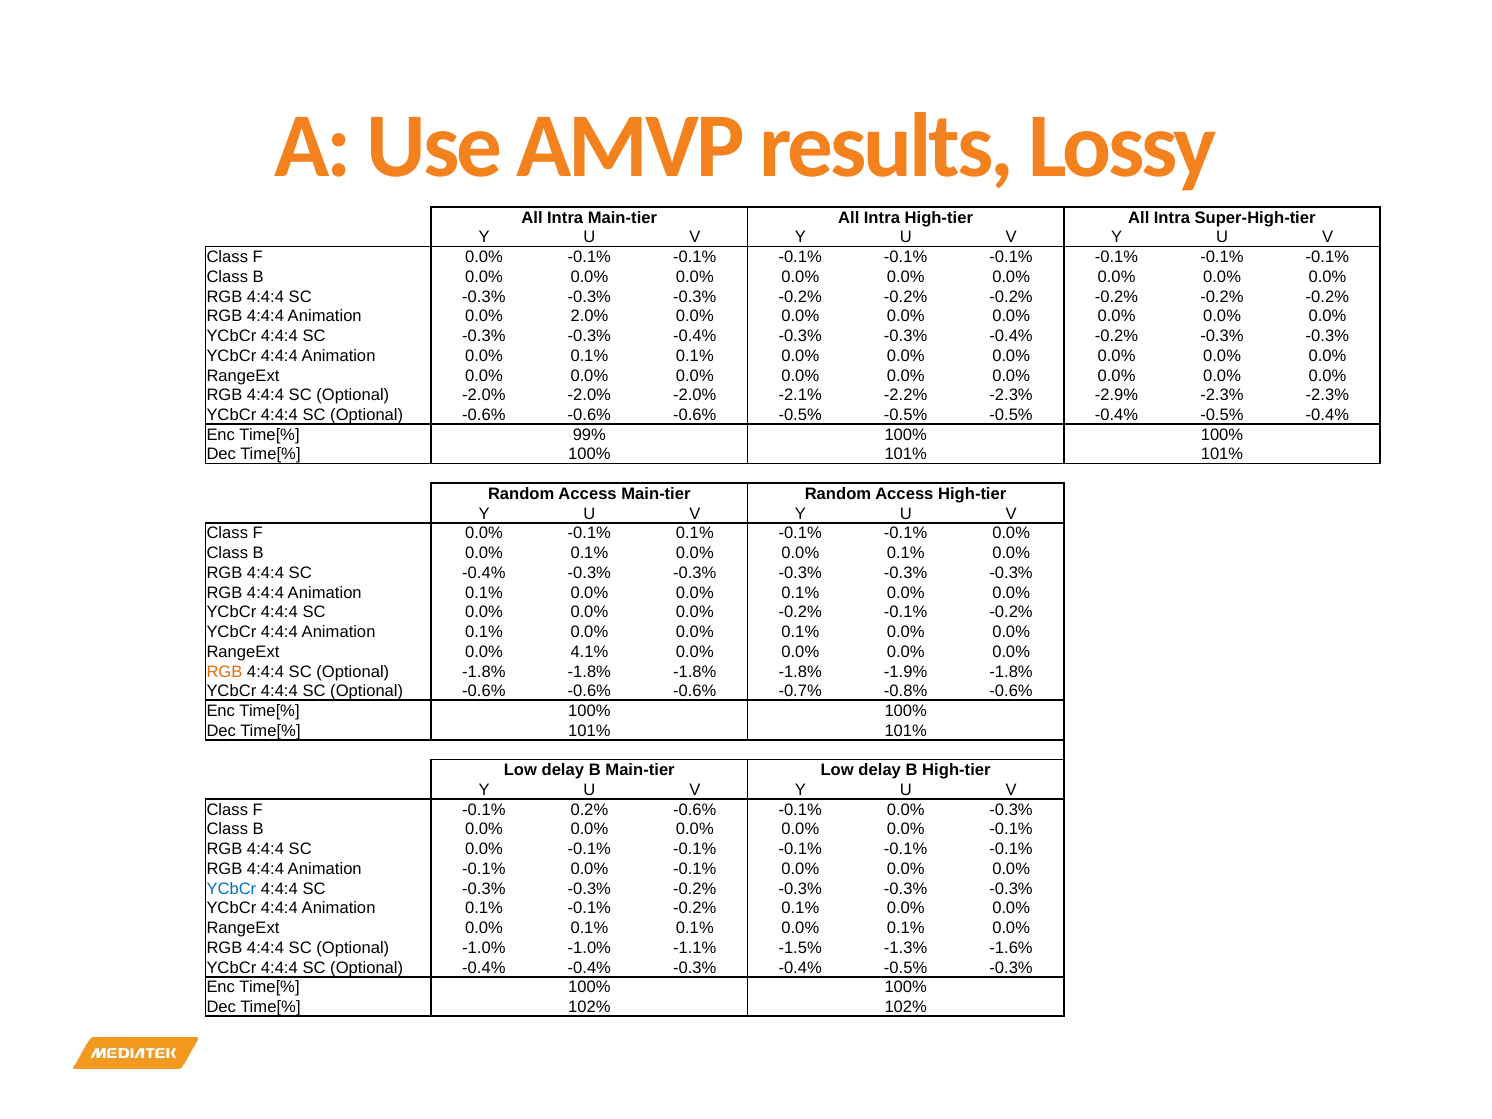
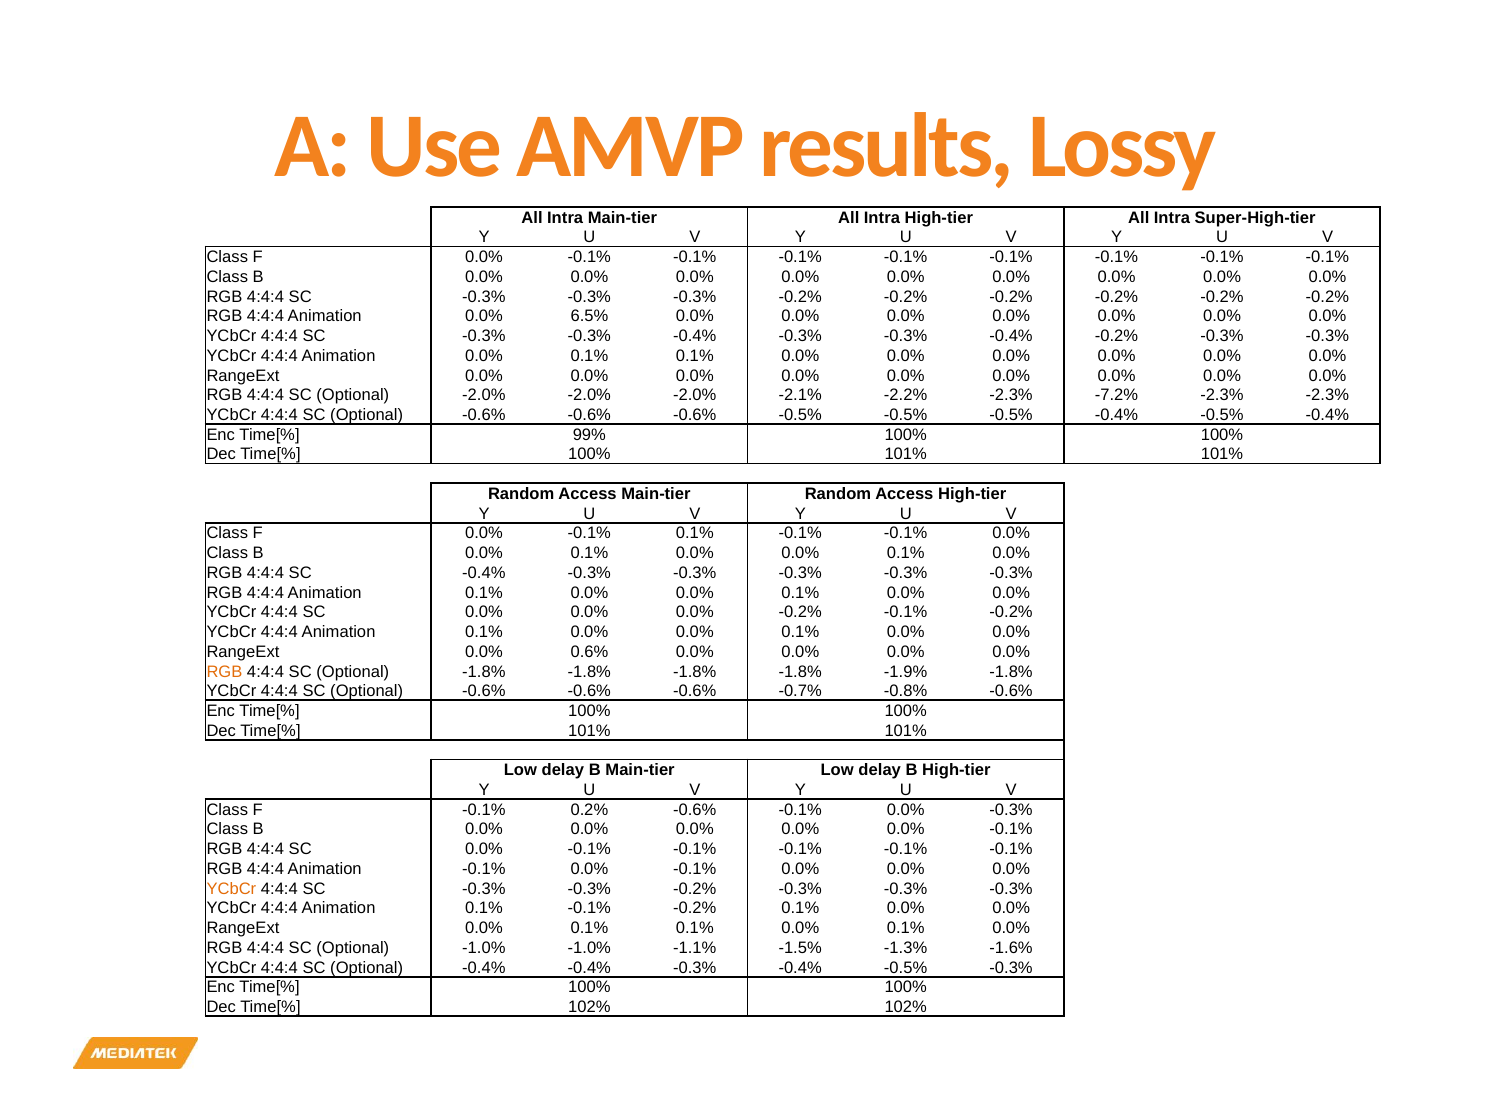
2.0%: 2.0% -> 6.5%
-2.9%: -2.9% -> -7.2%
4.1%: 4.1% -> 0.6%
YCbCr at (231, 889) colour: blue -> orange
